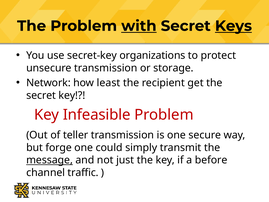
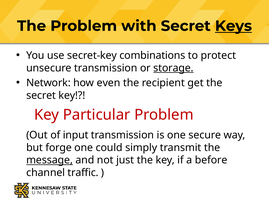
with underline: present -> none
organizations: organizations -> combinations
storage underline: none -> present
least: least -> even
Infeasible: Infeasible -> Particular
teller: teller -> input
